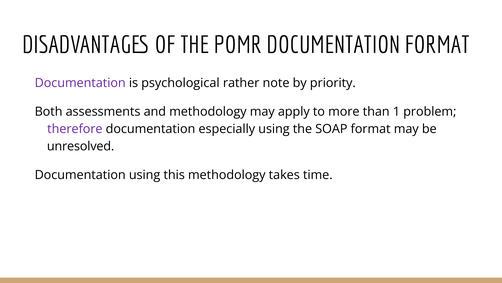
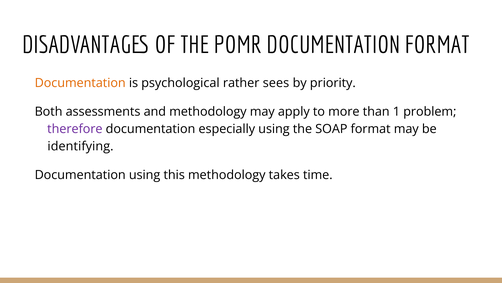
Documentation at (80, 83) colour: purple -> orange
note: note -> sees
unresolved: unresolved -> identifying
